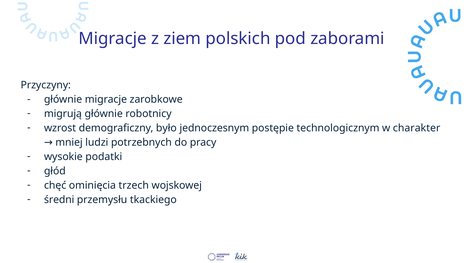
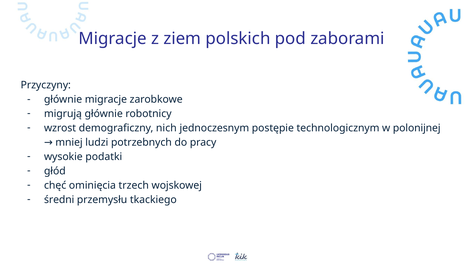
było: było -> nich
charakter: charakter -> polonijnej
